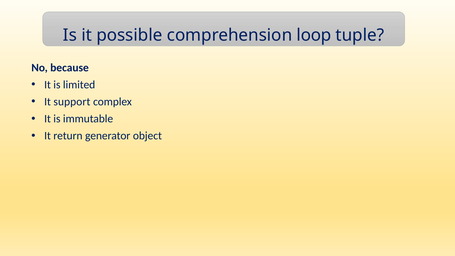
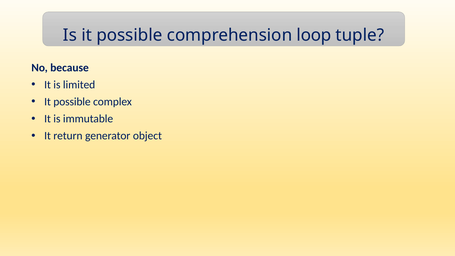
support at (72, 102): support -> possible
